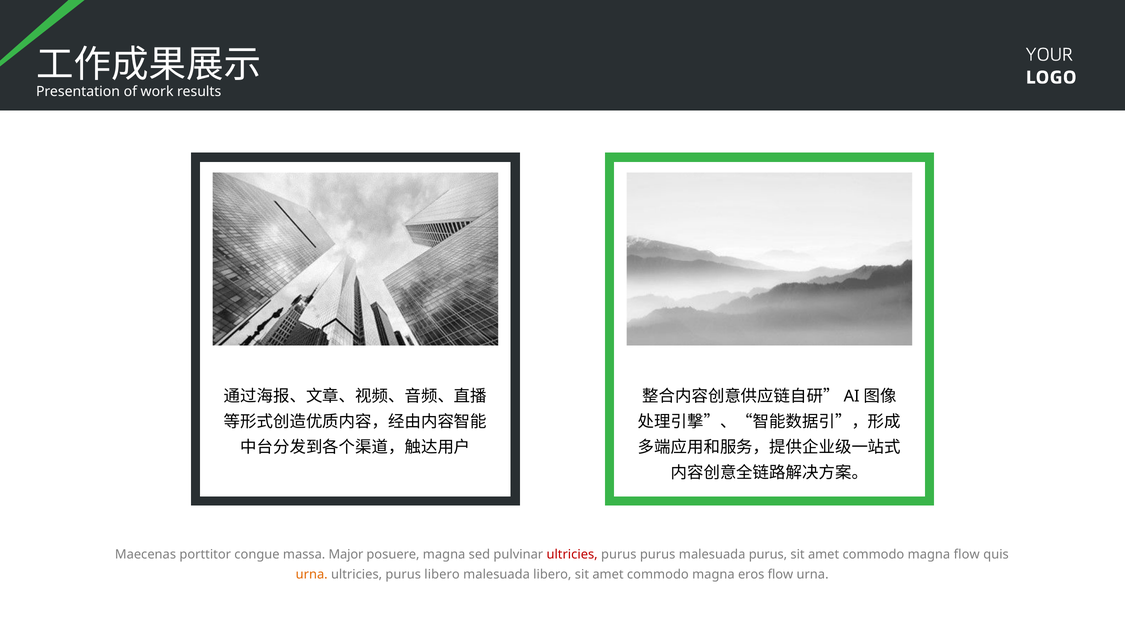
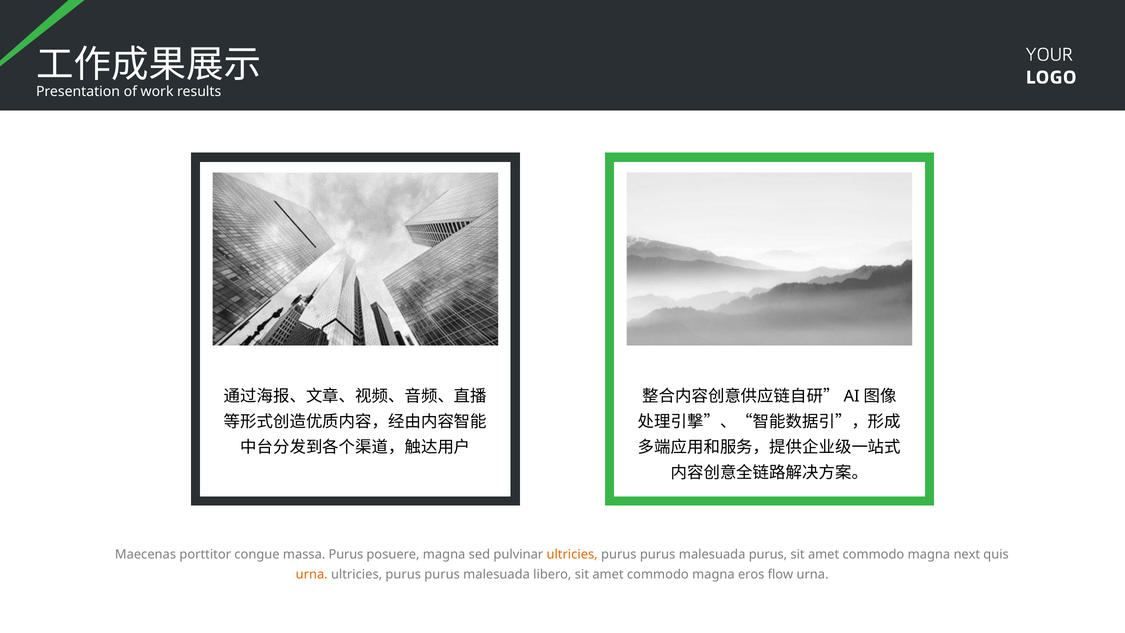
massa Major: Major -> Purus
ultricies at (572, 554) colour: red -> orange
magna flow: flow -> next
libero at (442, 574): libero -> purus
